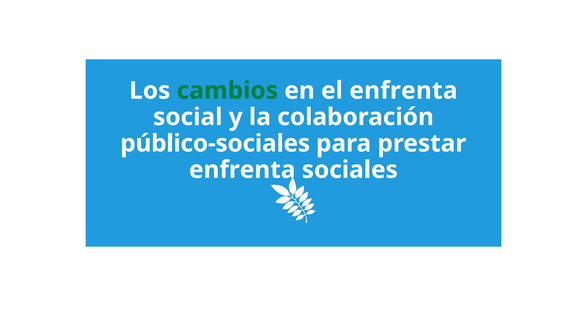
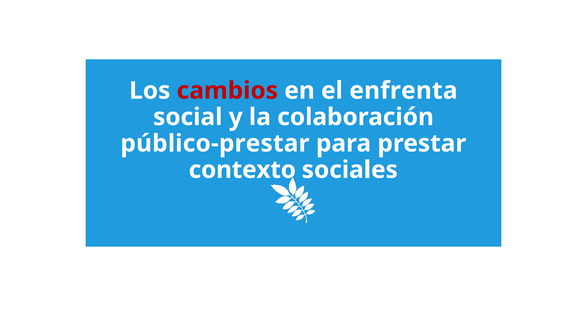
cambios colour: green -> red
público-sociales: público-sociales -> público-prestar
enfrenta at (242, 170): enfrenta -> contexto
